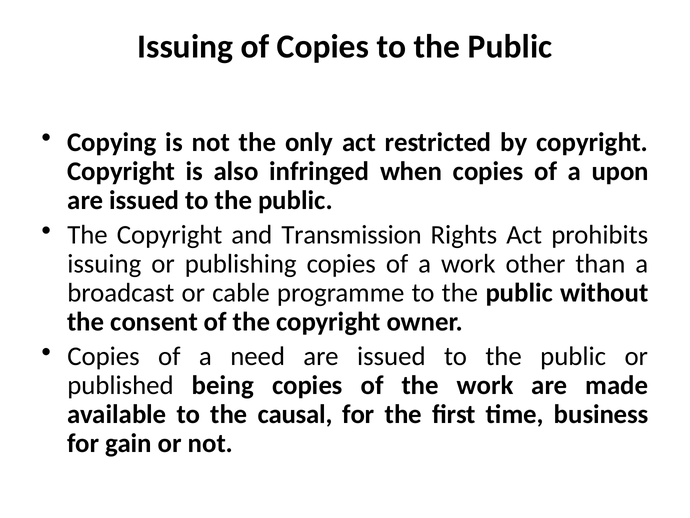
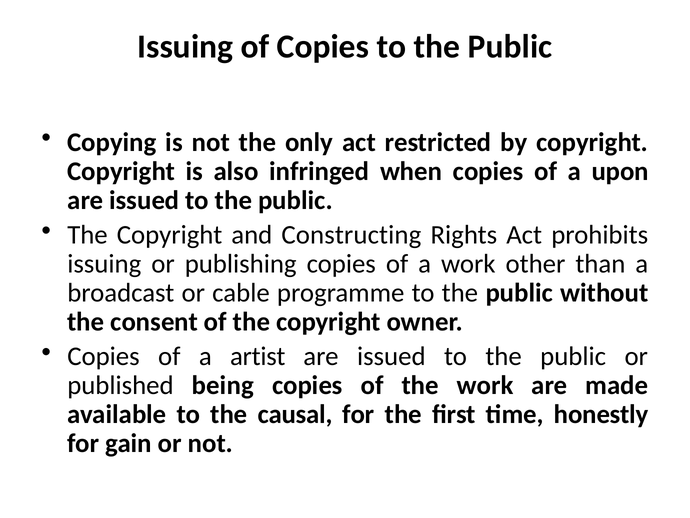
Transmission: Transmission -> Constructing
need: need -> artist
business: business -> honestly
